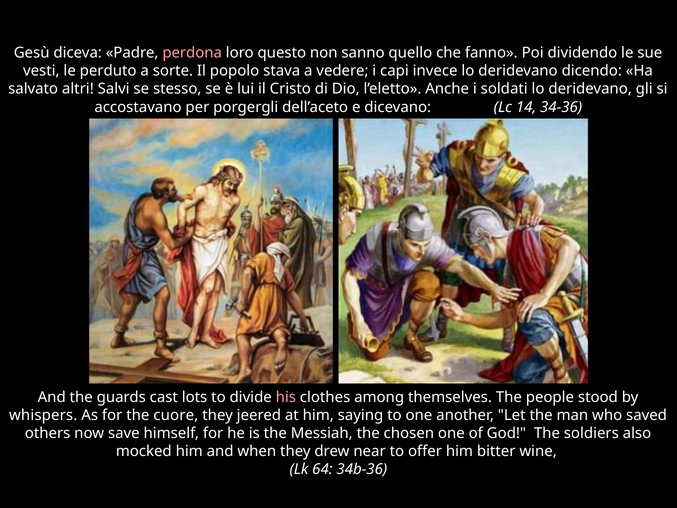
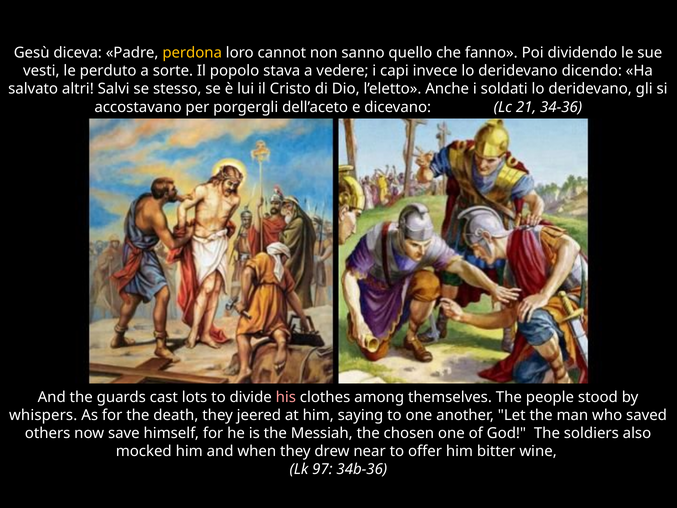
perdona colour: pink -> yellow
questo: questo -> cannot
14: 14 -> 21
cuore: cuore -> death
64: 64 -> 97
